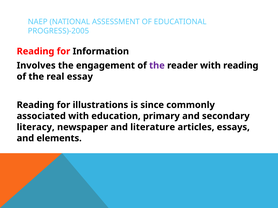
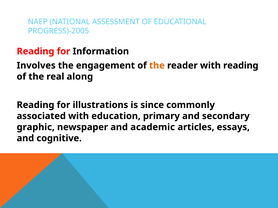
the at (157, 66) colour: purple -> orange
essay: essay -> along
literacy: literacy -> graphic
literature: literature -> academic
elements: elements -> cognitive
